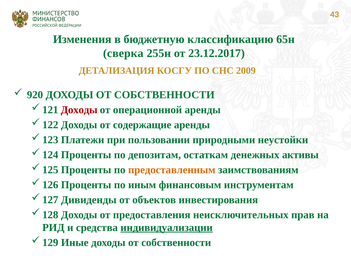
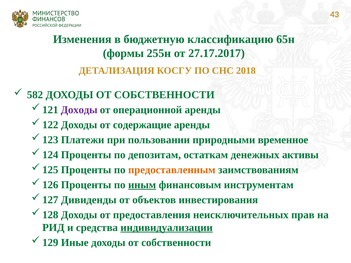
сверка: сверка -> формы
23.12.2017: 23.12.2017 -> 27.17.2017
2009: 2009 -> 2018
920: 920 -> 582
Доходы at (79, 110) colour: red -> purple
неустойки: неустойки -> временное
иным underline: none -> present
